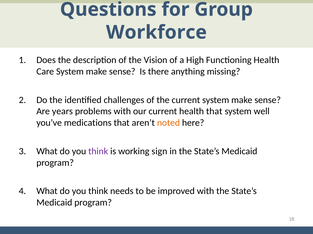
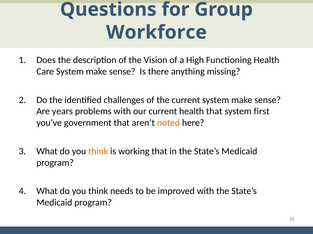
well: well -> first
medications: medications -> government
think at (98, 152) colour: purple -> orange
working sign: sign -> that
